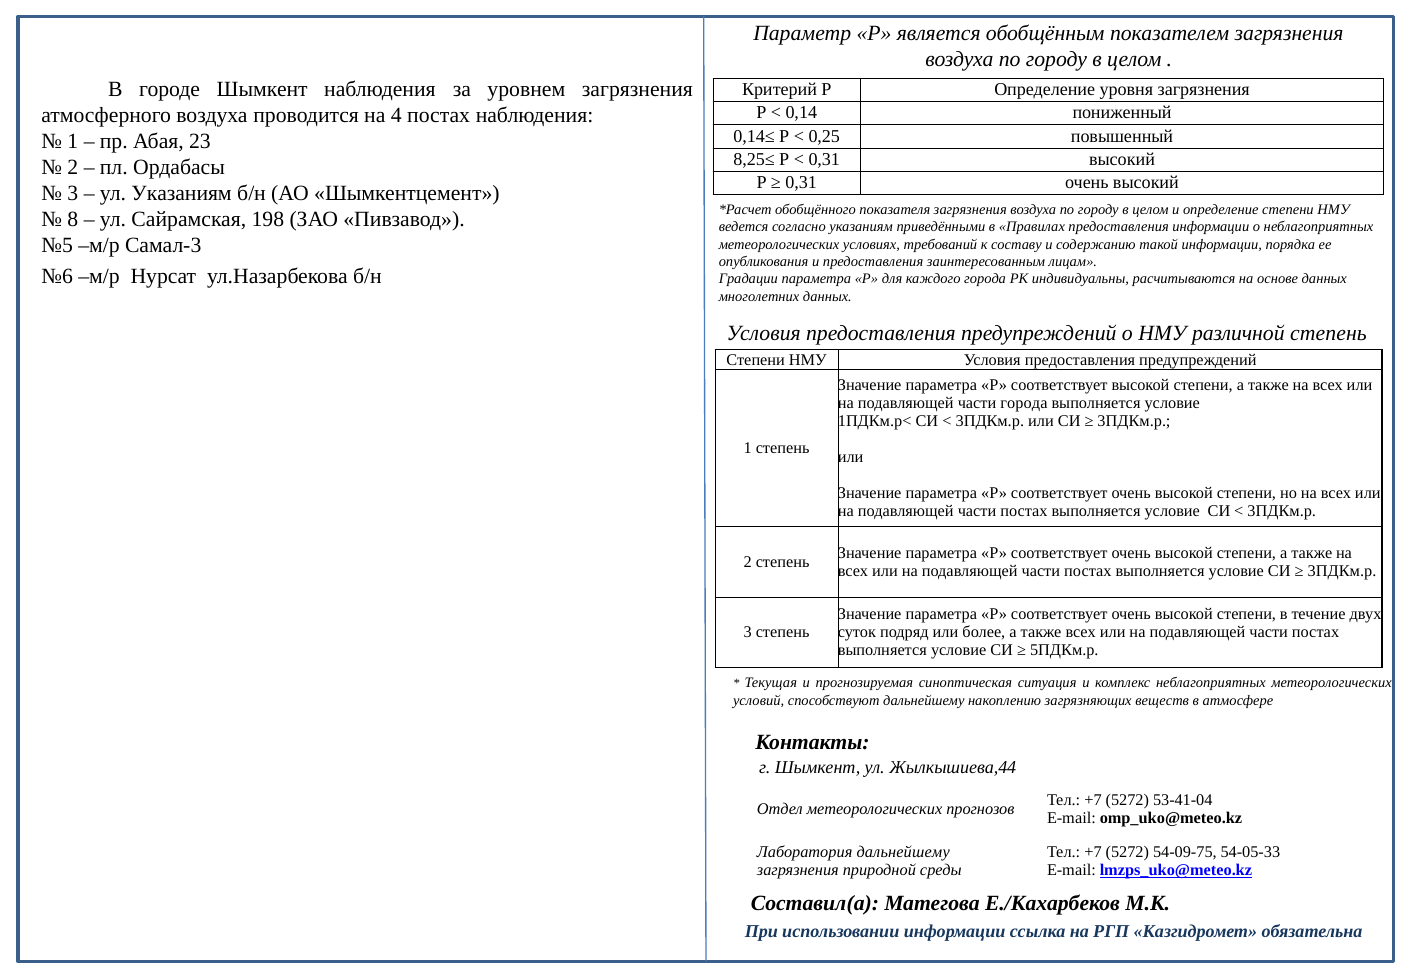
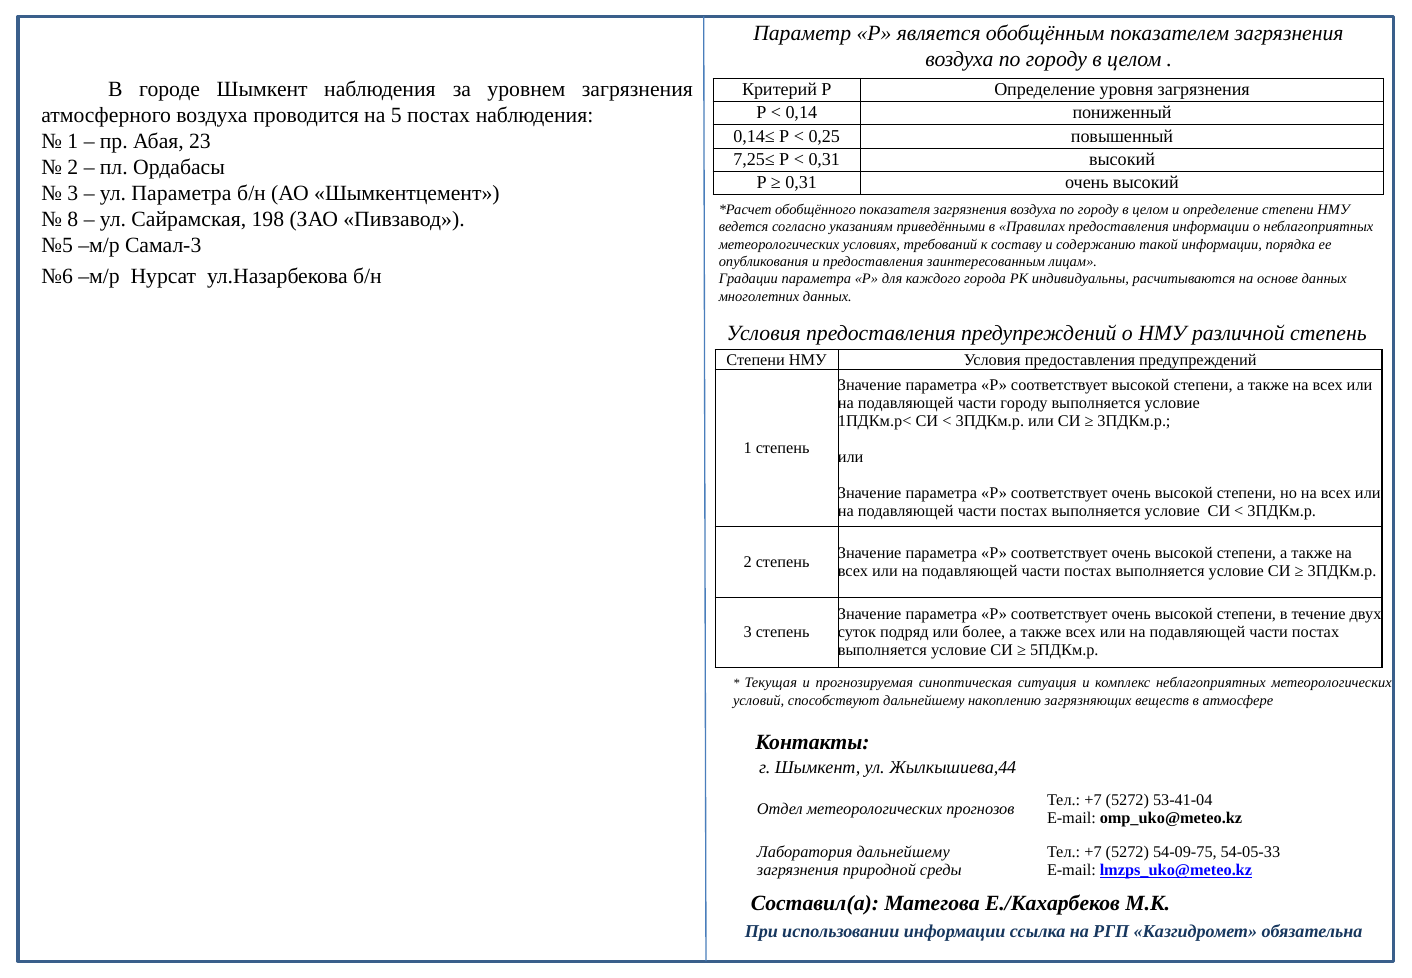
4: 4 -> 5
8,25≤: 8,25≤ -> 7,25≤
ул Указаниям: Указаниям -> Параметра
части города: города -> городу
